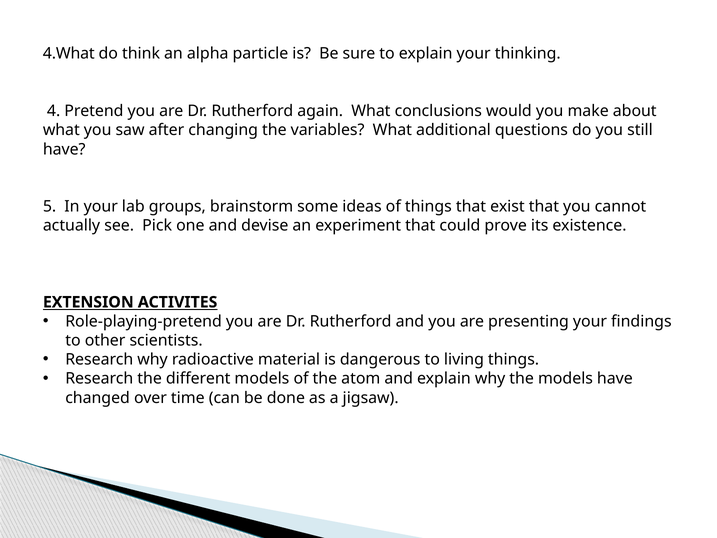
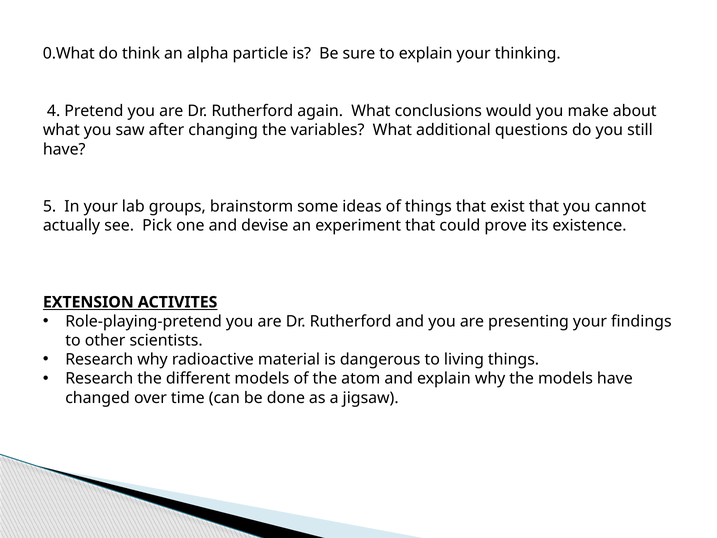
4.What: 4.What -> 0.What
